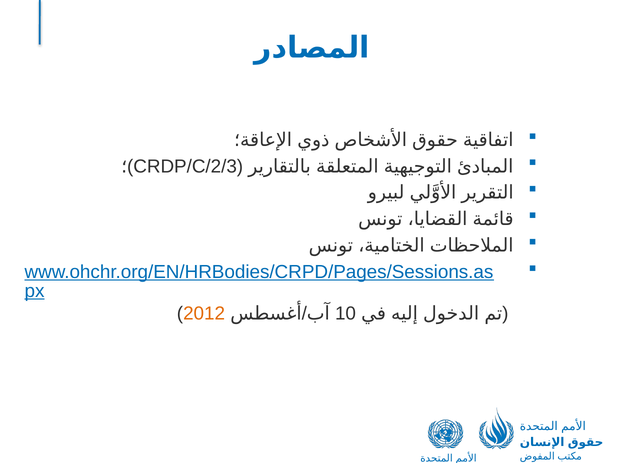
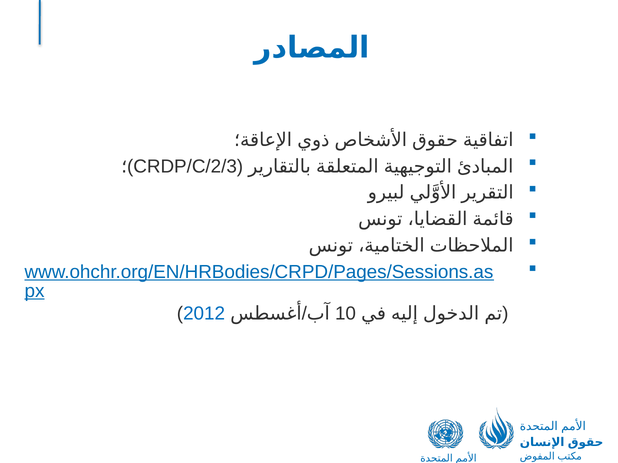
2012 colour: orange -> blue
